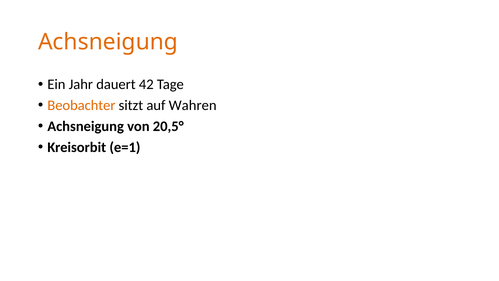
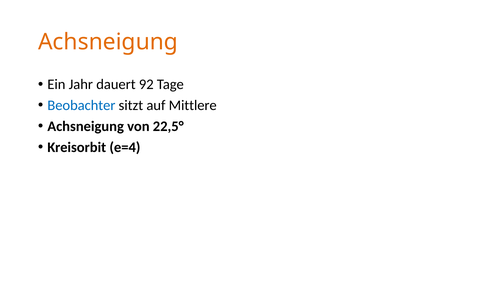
42: 42 -> 92
Beobachter colour: orange -> blue
Wahren: Wahren -> Mittlere
20,5°: 20,5° -> 22,5°
e=1: e=1 -> e=4
